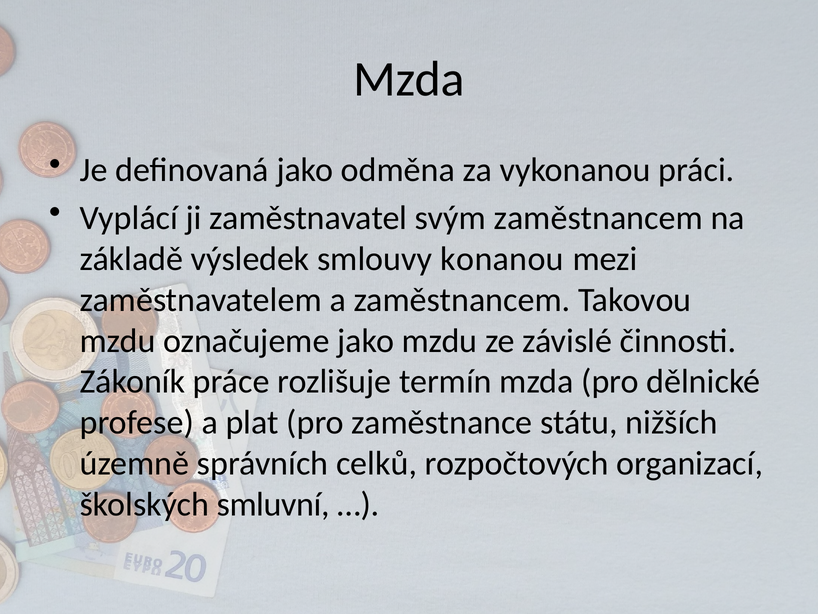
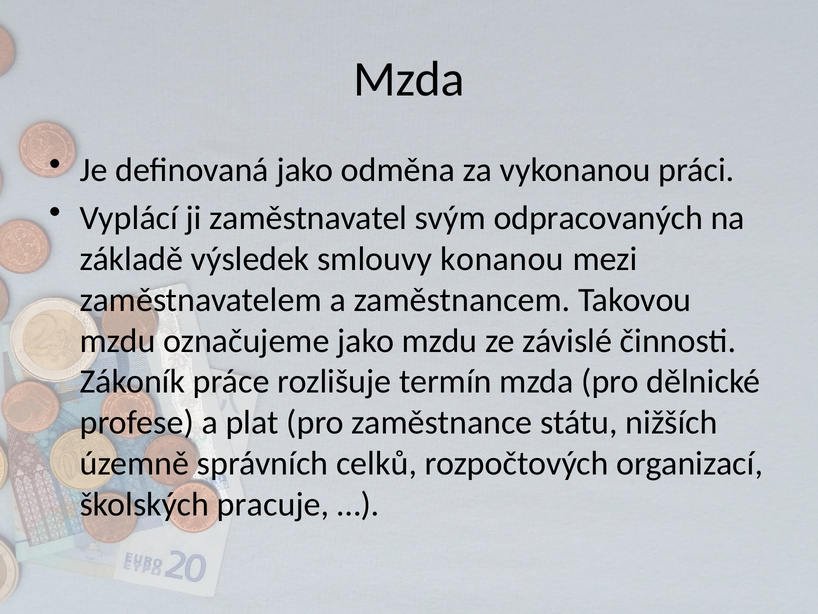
svým zaměstnancem: zaměstnancem -> odpracovaných
smluvní: smluvní -> pracuje
